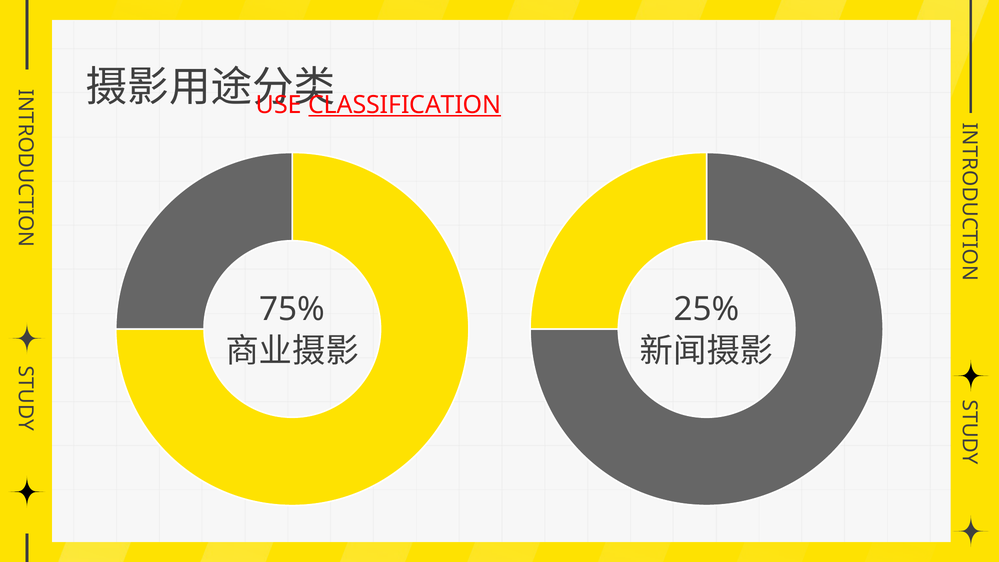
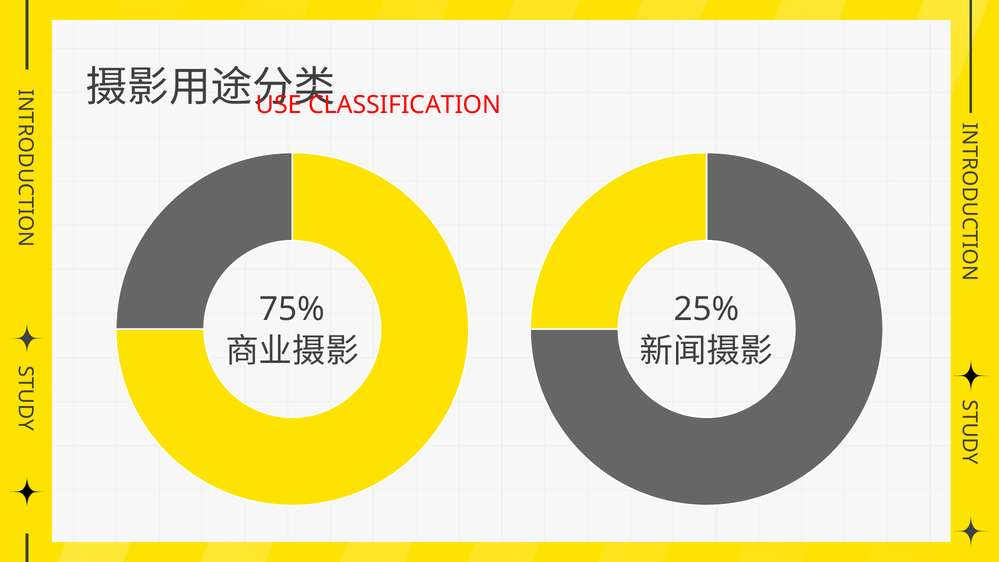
CLASSIFICATION underline: present -> none
